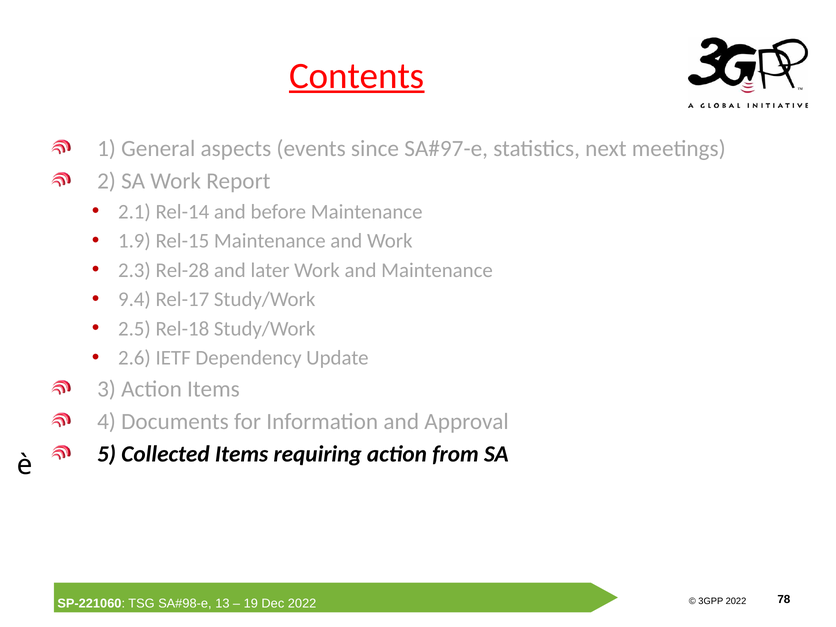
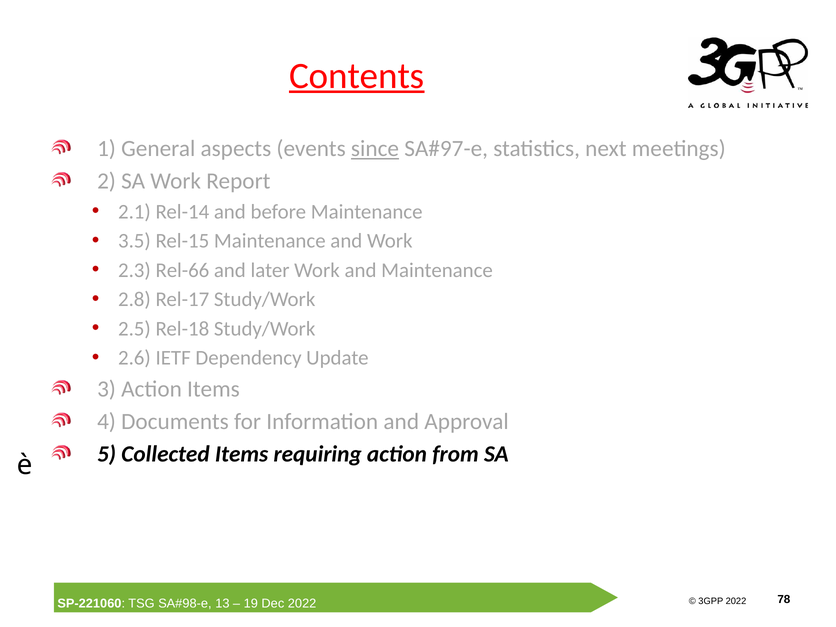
since underline: none -> present
1.9: 1.9 -> 3.5
Rel-28: Rel-28 -> Rel-66
9.4: 9.4 -> 2.8
